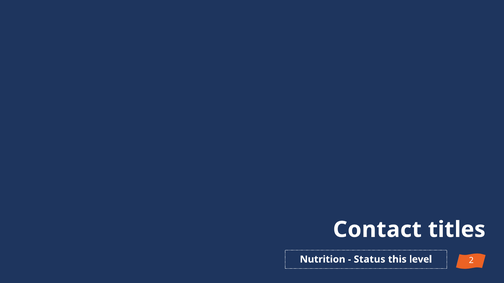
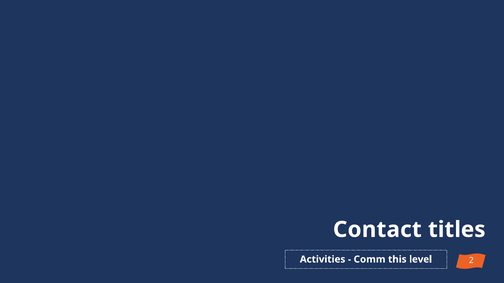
Nutrition: Nutrition -> Activities
Status: Status -> Comm
